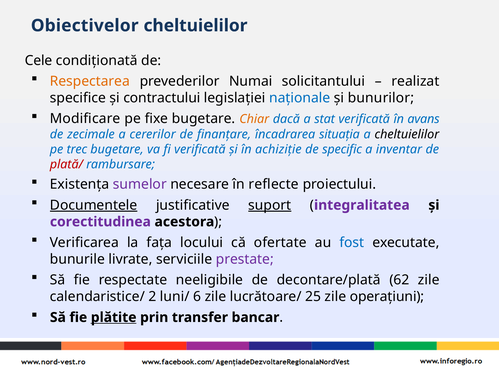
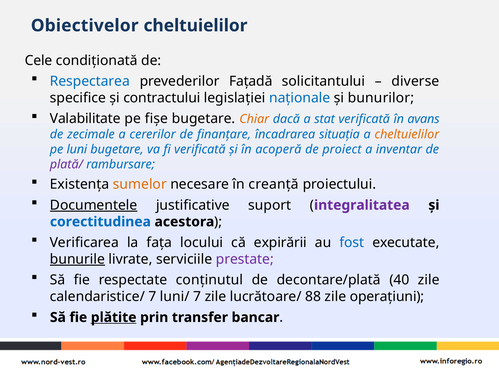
Respectarea colour: orange -> blue
Numai: Numai -> Fațadă
realizat: realizat -> diverse
Modificare: Modificare -> Valabilitate
fixe: fixe -> fișe
cheltuielilor at (407, 134) colour: black -> orange
trec: trec -> luni
achiziție: achiziție -> acoperă
specific: specific -> proiect
plată/ colour: red -> purple
sumelor colour: purple -> orange
reflecte: reflecte -> creanță
suport underline: present -> none
corectitudinea colour: purple -> blue
ofertate: ofertate -> expirării
bunurile underline: none -> present
neeligibile: neeligibile -> conținutul
62: 62 -> 40
calendaristice/ 2: 2 -> 7
luni/ 6: 6 -> 7
25: 25 -> 88
